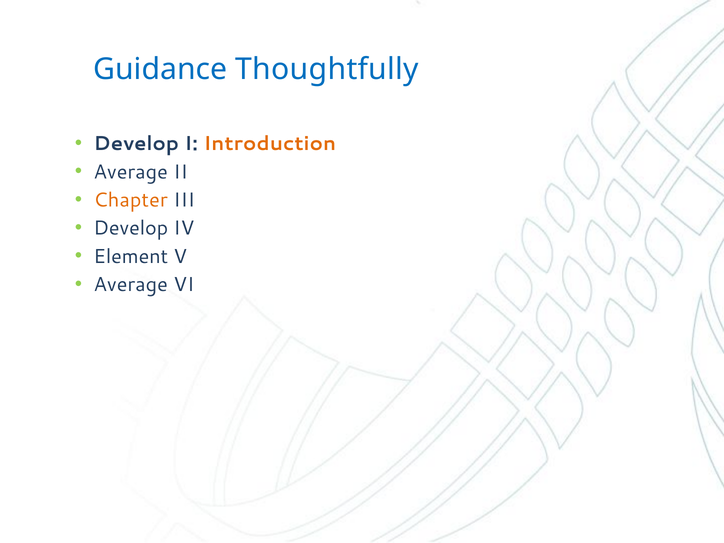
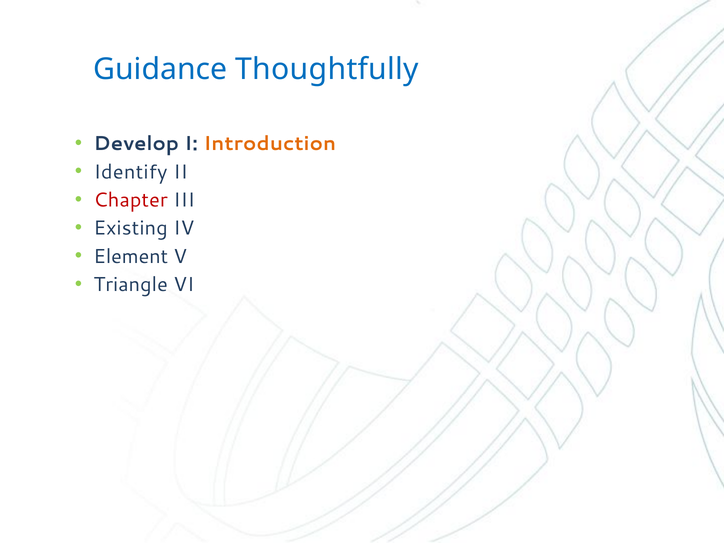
Average at (131, 172): Average -> Identify
Chapter colour: orange -> red
Develop at (131, 228): Develop -> Existing
Average at (131, 285): Average -> Triangle
